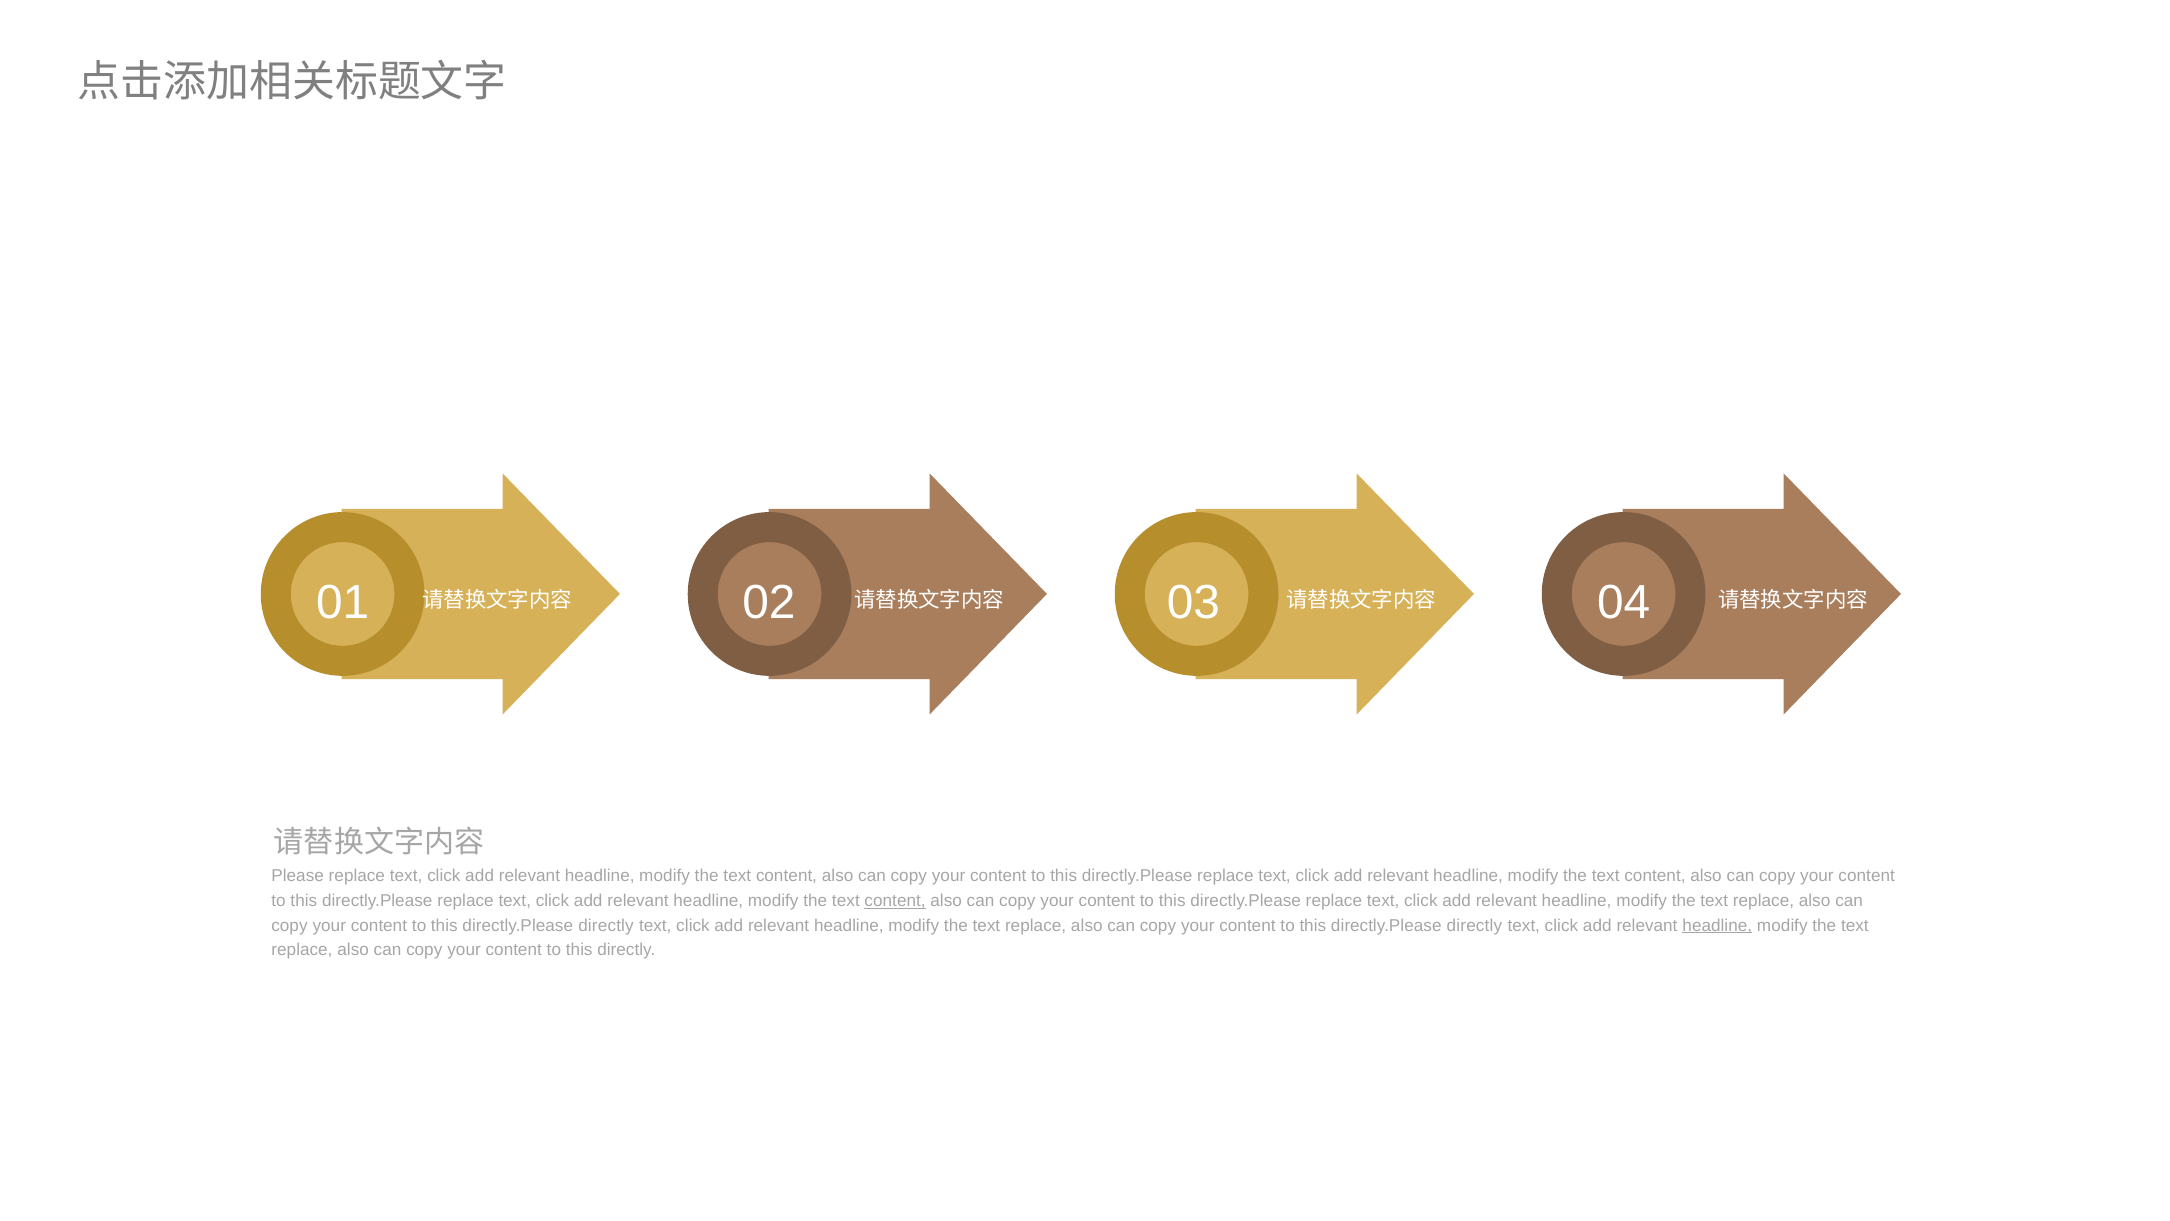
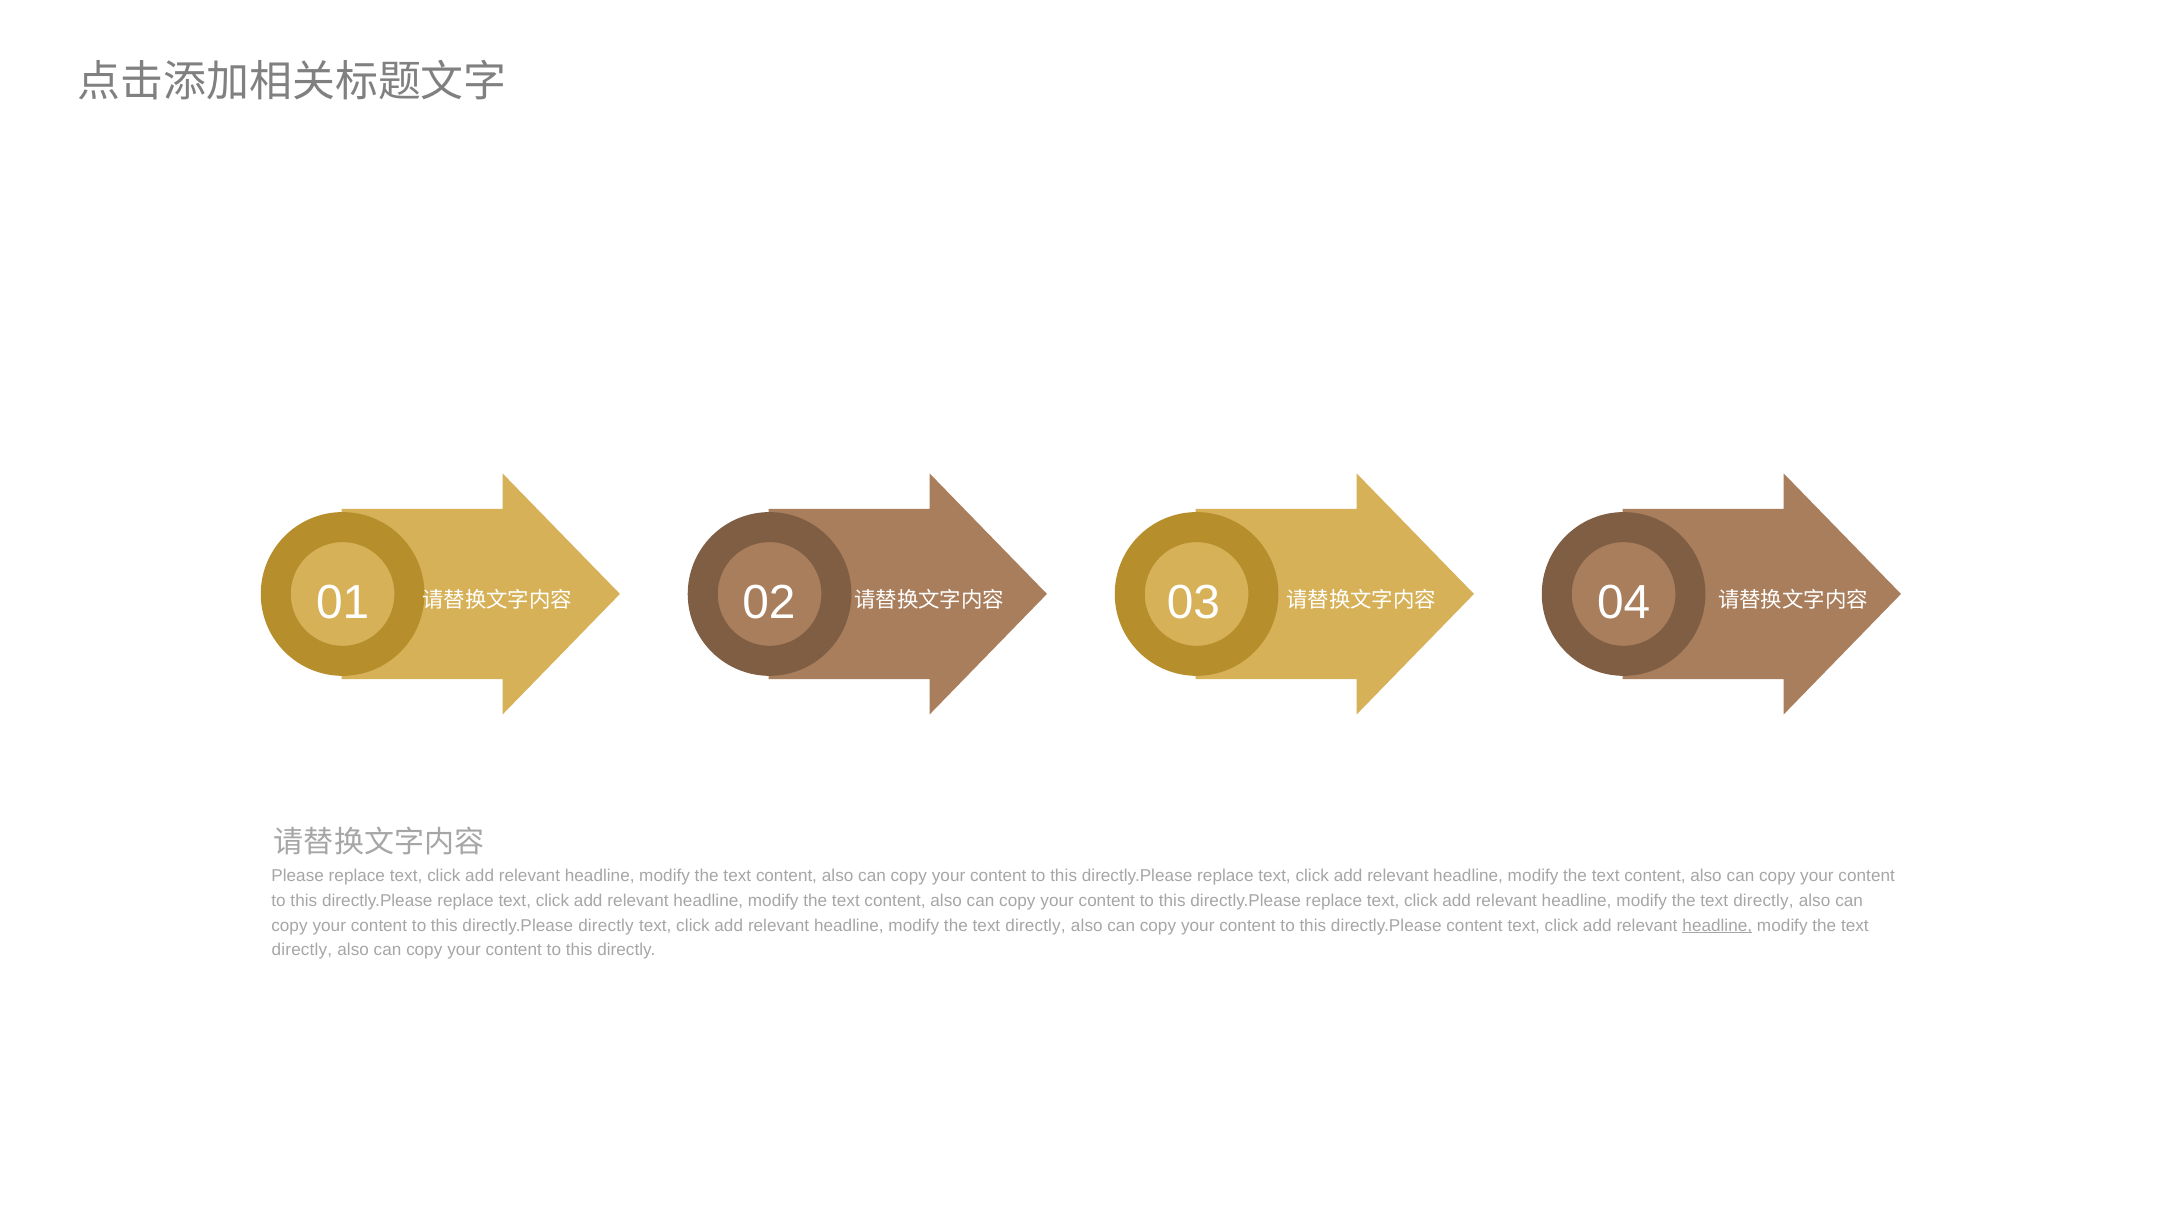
content at (895, 900) underline: present -> none
replace at (1764, 900): replace -> directly
replace at (1036, 925): replace -> directly
directly at (1474, 925): directly -> content
replace at (302, 950): replace -> directly
